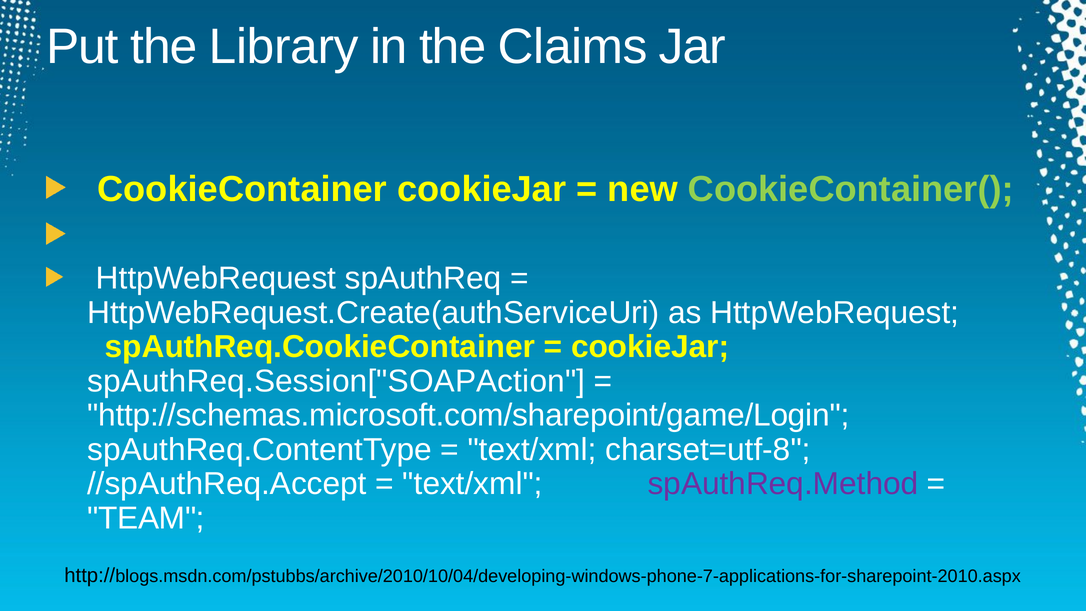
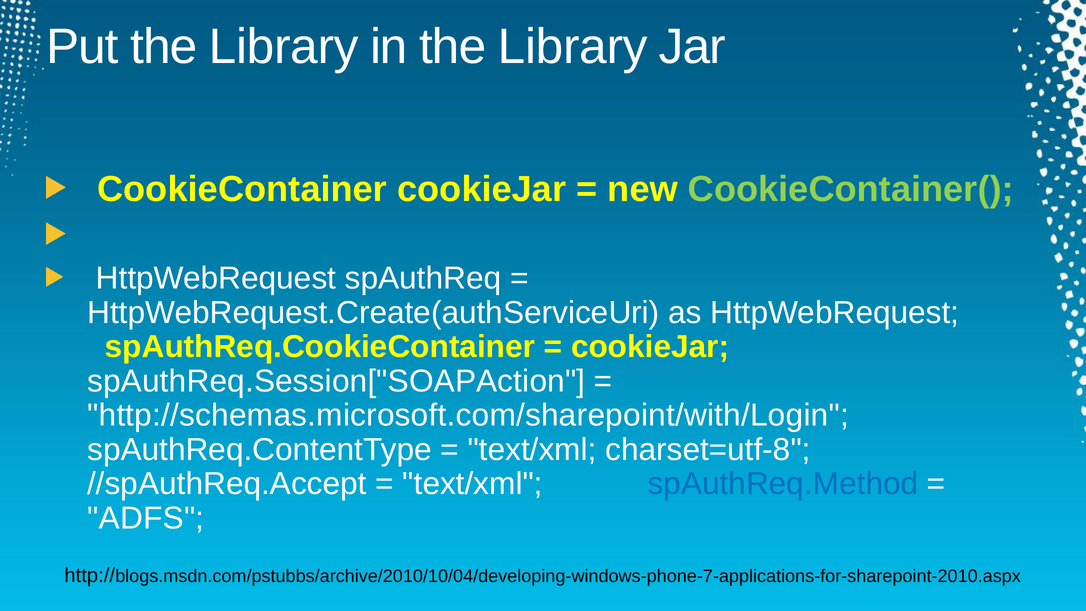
in the Claims: Claims -> Library
http://schemas.microsoft.com/sharepoint/game/Login: http://schemas.microsoft.com/sharepoint/game/Login -> http://schemas.microsoft.com/sharepoint/with/Login
spAuthReq.Method colour: purple -> blue
TEAM: TEAM -> ADFS
